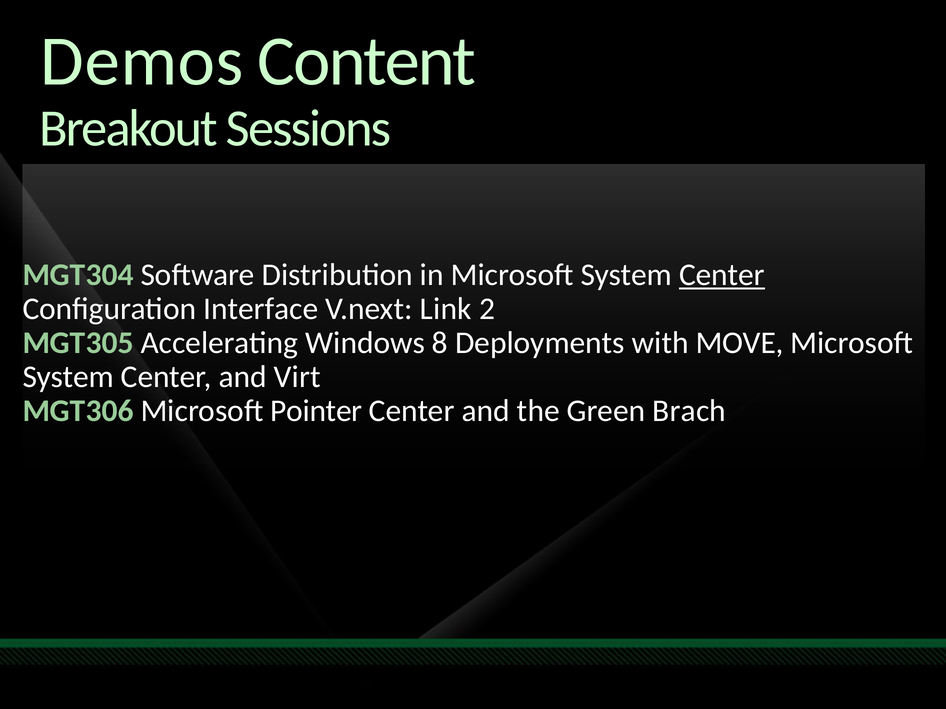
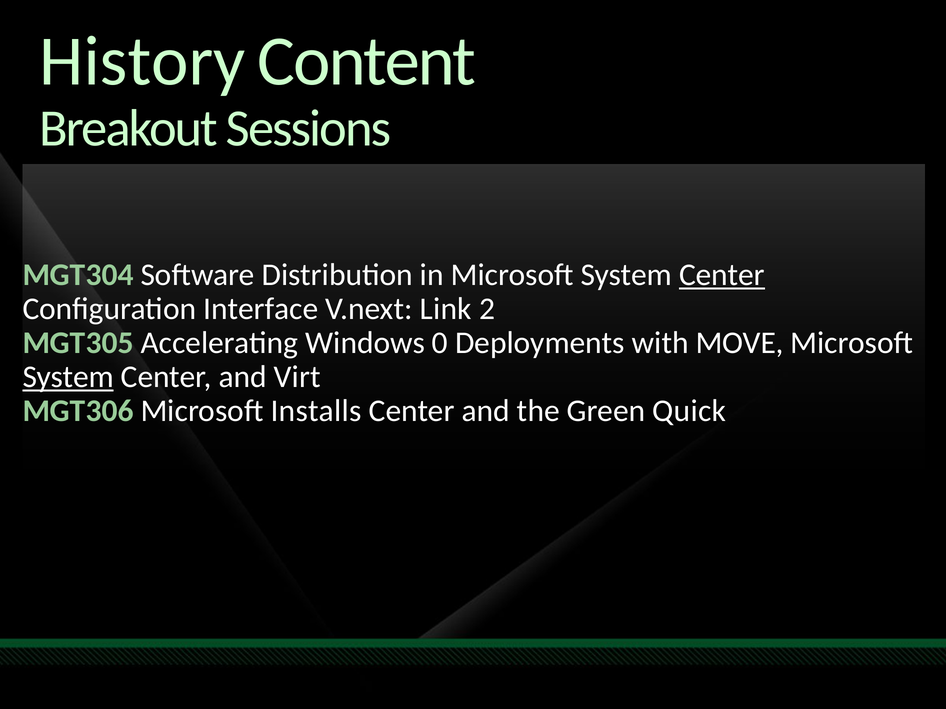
Demos: Demos -> History
8: 8 -> 0
System at (68, 377) underline: none -> present
Pointer: Pointer -> Installs
Brach: Brach -> Quick
